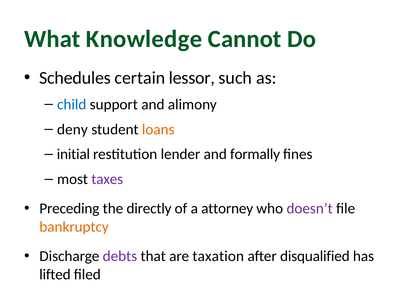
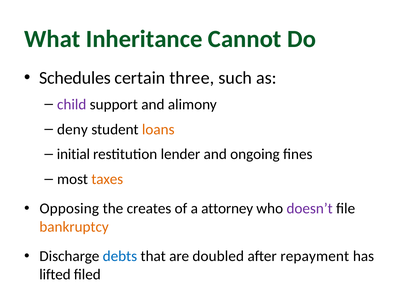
Knowledge: Knowledge -> Inheritance
lessor: lessor -> three
child colour: blue -> purple
formally: formally -> ongoing
taxes colour: purple -> orange
Preceding: Preceding -> Opposing
directly: directly -> creates
debts colour: purple -> blue
taxation: taxation -> doubled
disqualified: disqualified -> repayment
